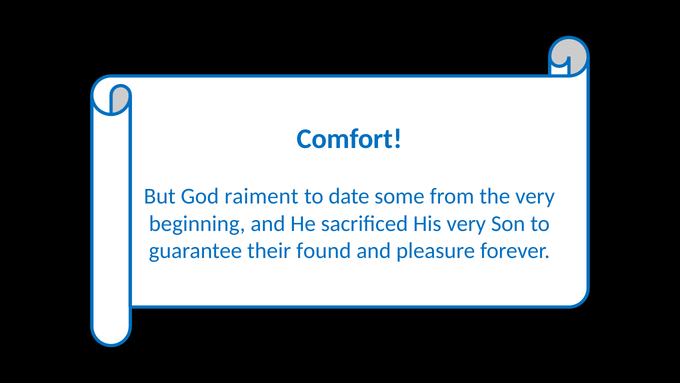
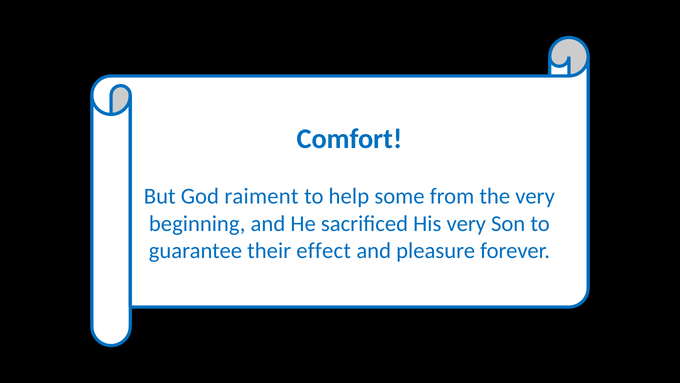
date: date -> help
found: found -> effect
